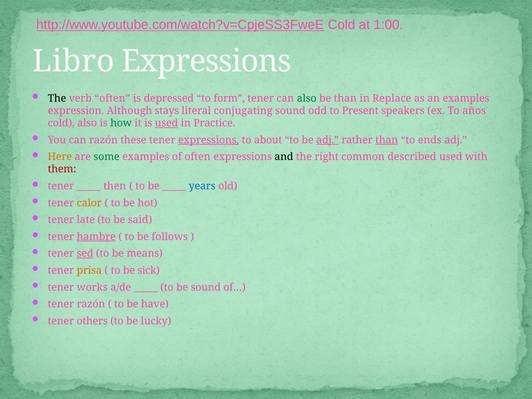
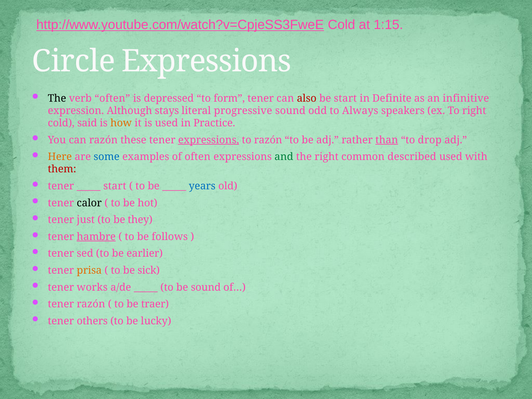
1:00: 1:00 -> 1:15
Libro: Libro -> Circle
also at (307, 98) colour: green -> red
be than: than -> start
Replace: Replace -> Definite
an examples: examples -> infinitive
conjugating: conjugating -> progressive
Present: Present -> Always
To años: años -> right
cold also: also -> said
how colour: green -> orange
used at (166, 123) underline: present -> none
to about: about -> razón
adj at (328, 140) underline: present -> none
ends: ends -> drop
some colour: green -> blue
and colour: black -> green
then at (115, 186): then -> start
calor colour: orange -> black
late: late -> just
said: said -> they
sed underline: present -> none
means: means -> earlier
have: have -> traer
